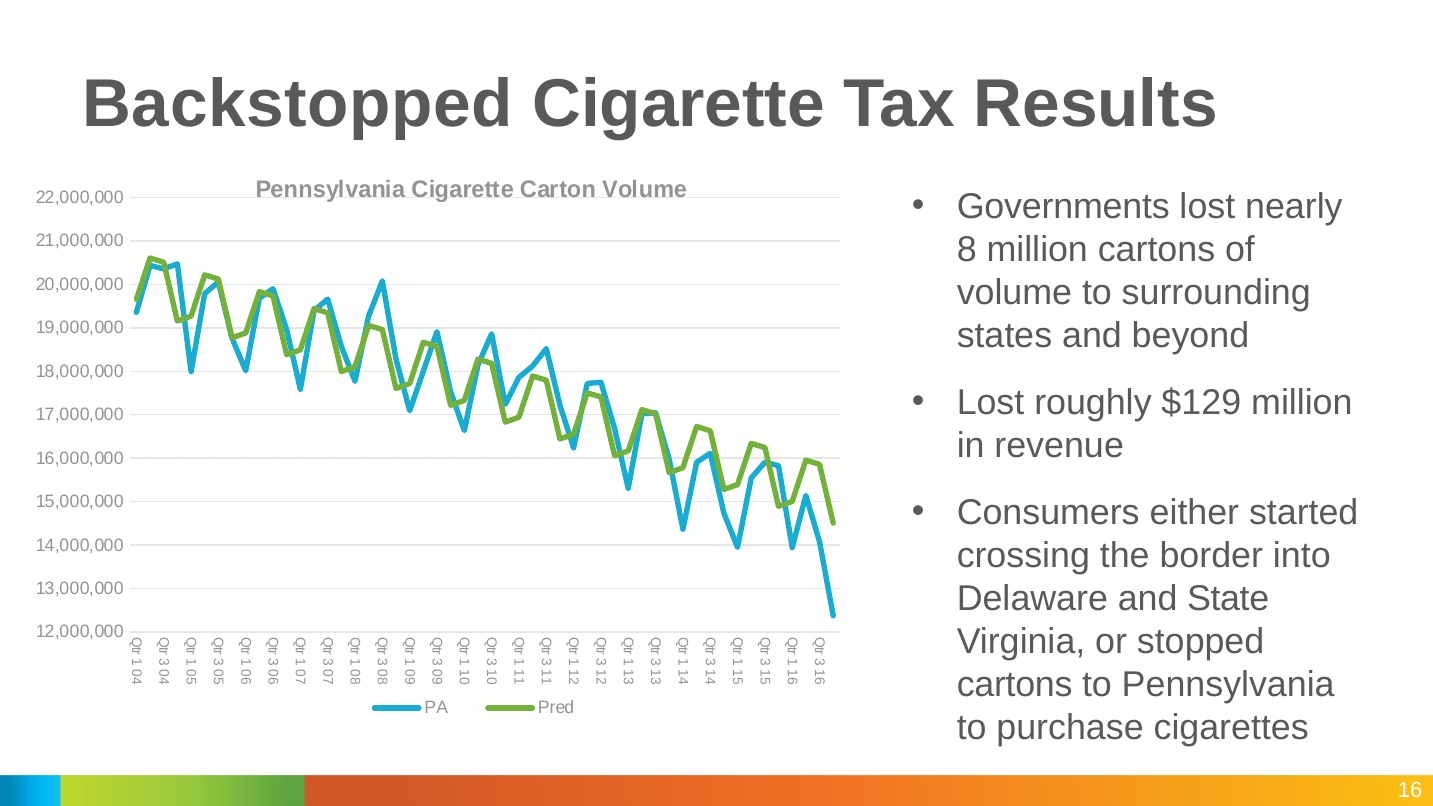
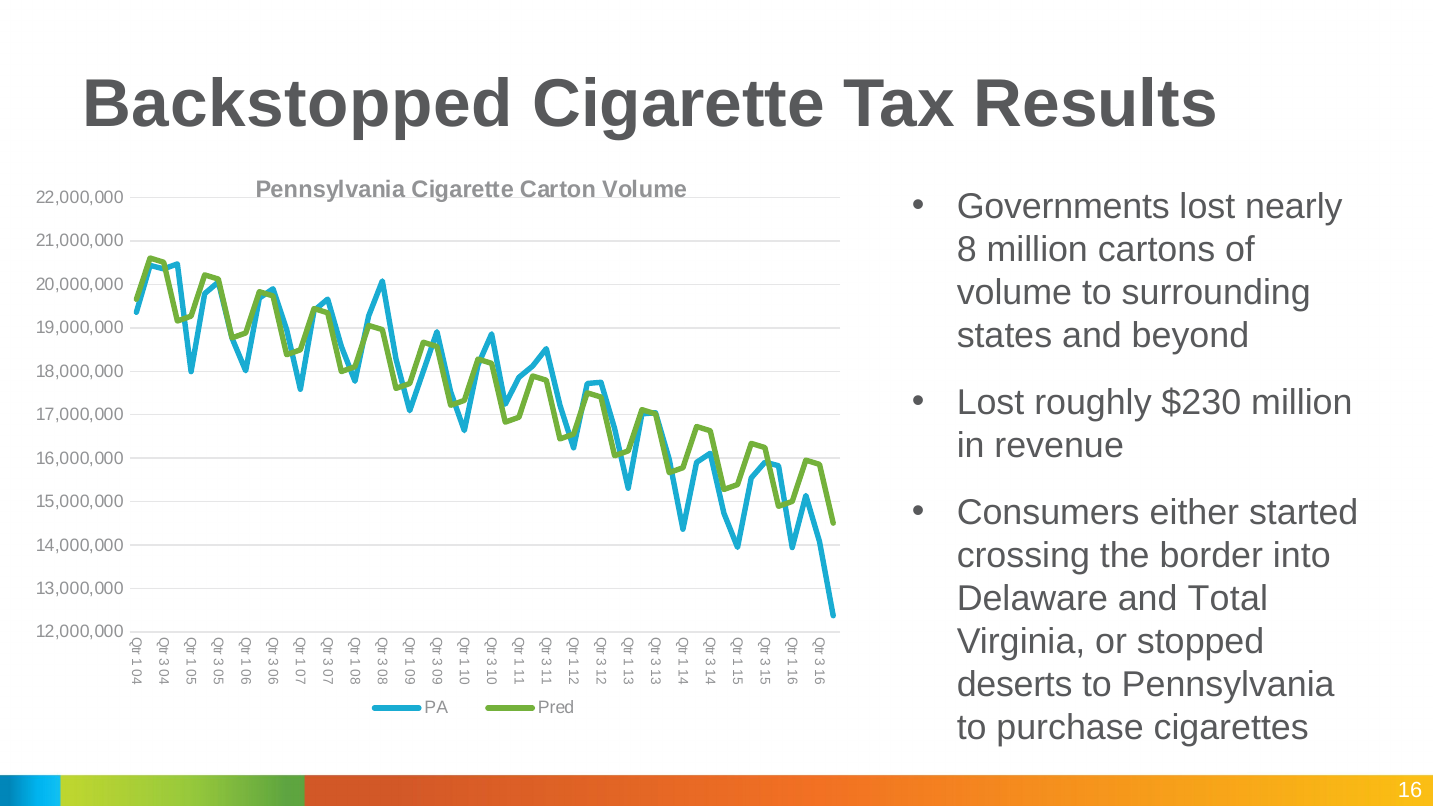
$129: $129 -> $230
State: State -> Total
cartons at (1015, 685): cartons -> deserts
